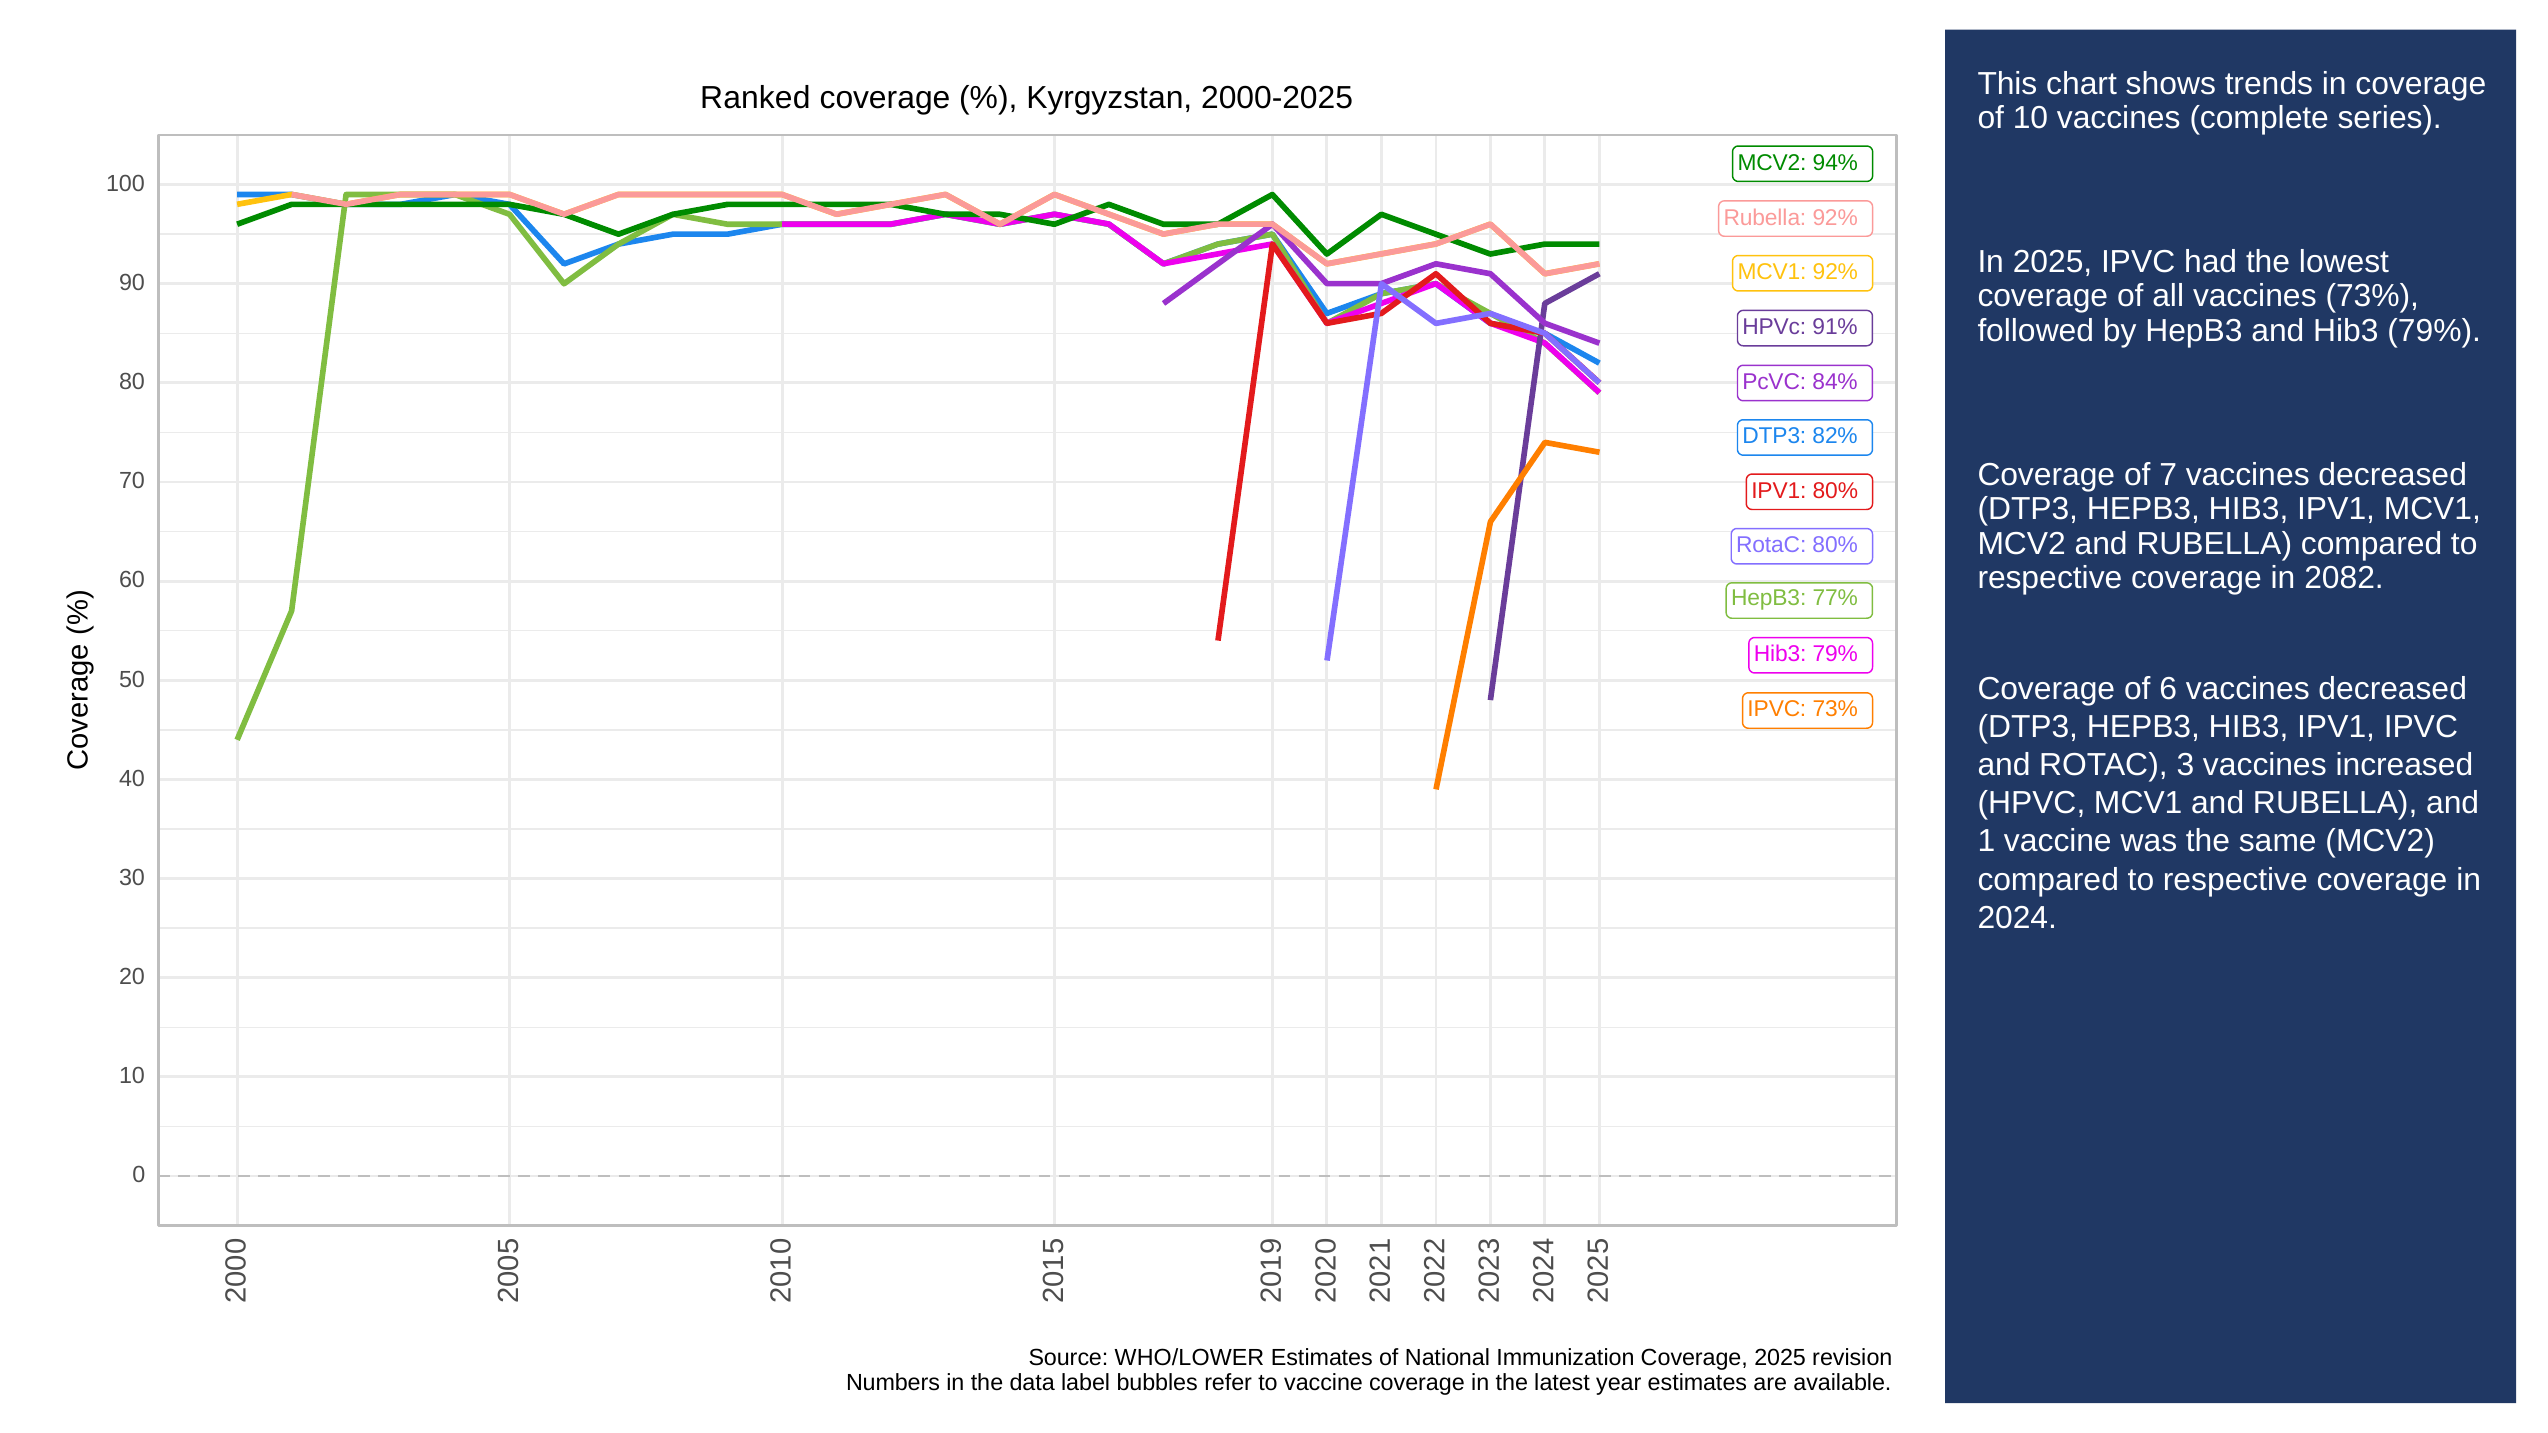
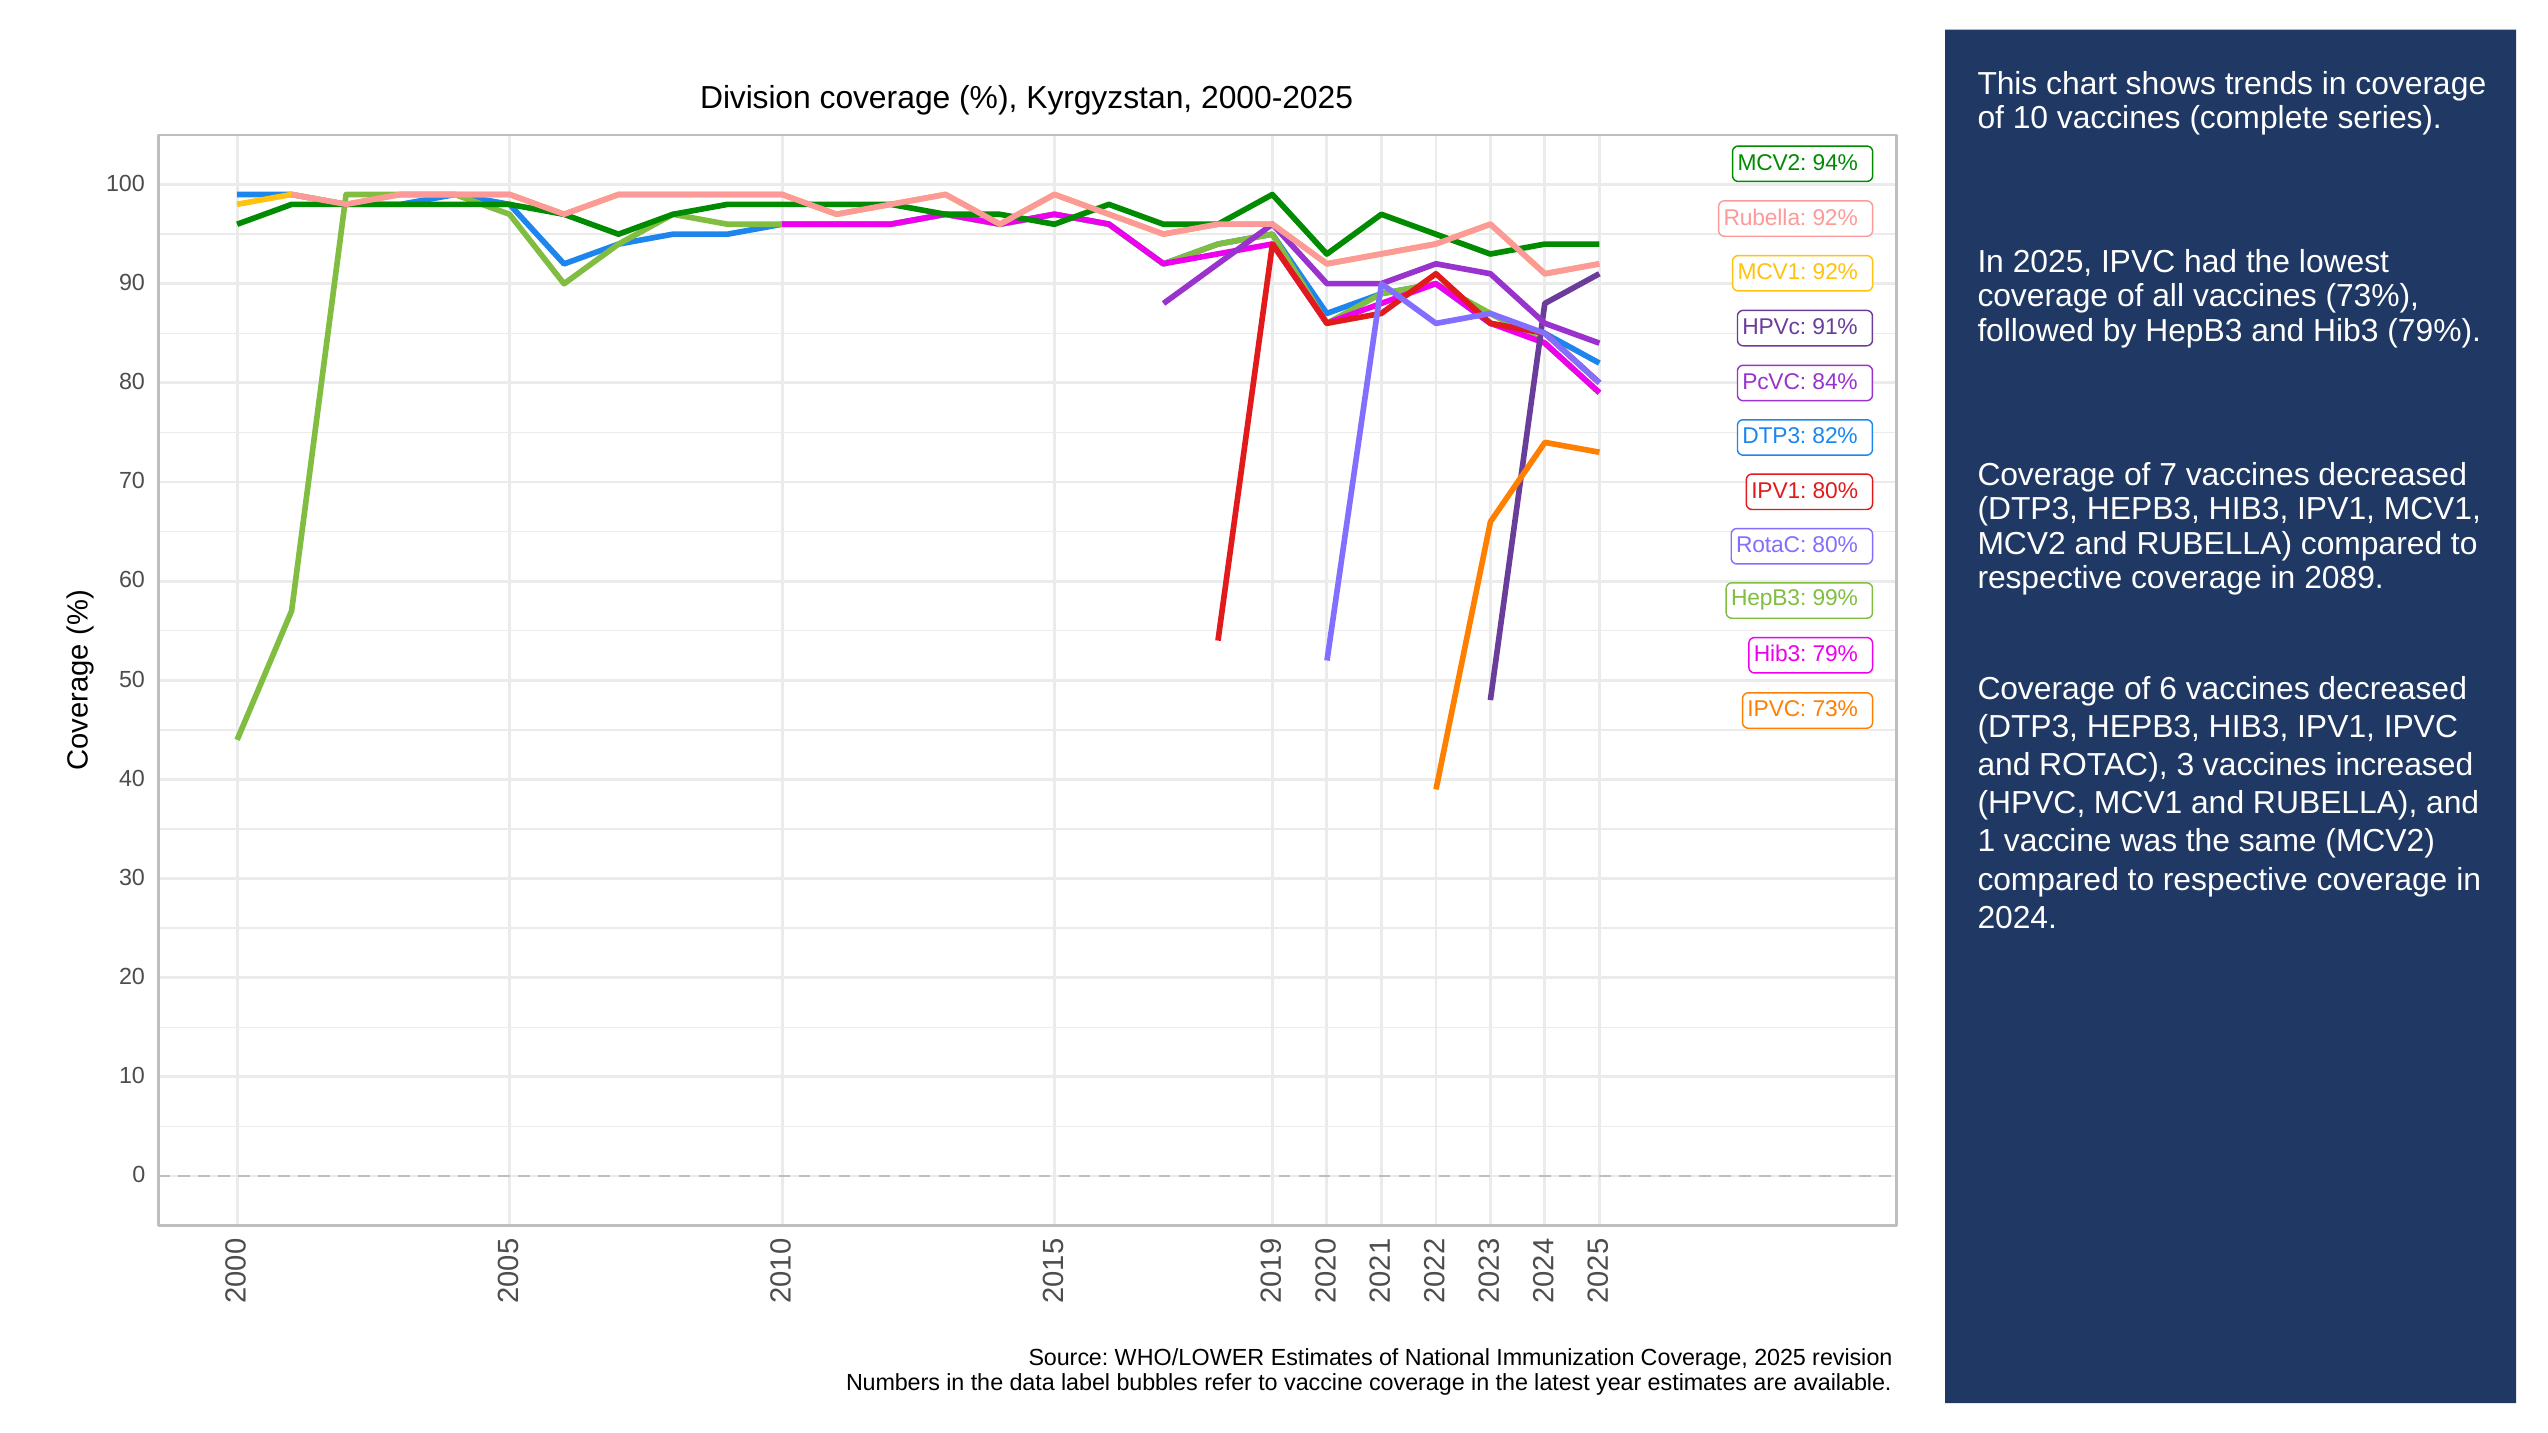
Ranked: Ranked -> Division
2082: 2082 -> 2089
77%: 77% -> 99%
